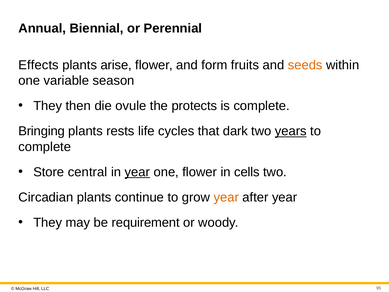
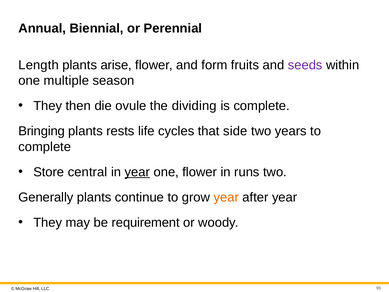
Effects: Effects -> Length
seeds colour: orange -> purple
variable: variable -> multiple
protects: protects -> dividing
dark: dark -> side
years underline: present -> none
cells: cells -> runs
Circadian: Circadian -> Generally
